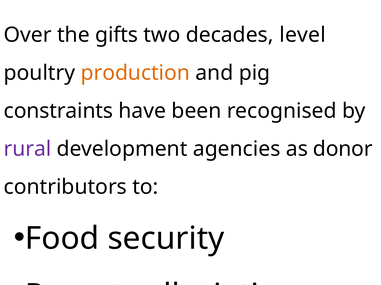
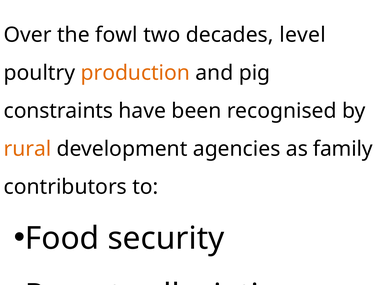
gifts: gifts -> fowl
rural colour: purple -> orange
donor: donor -> family
